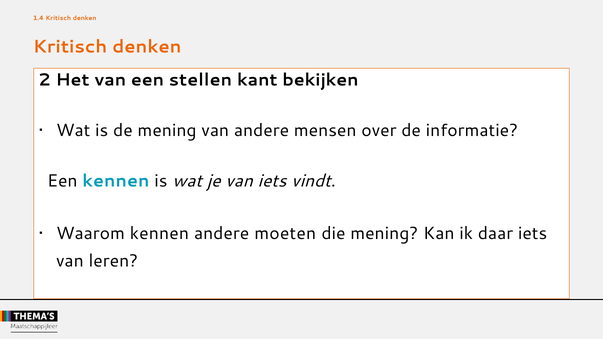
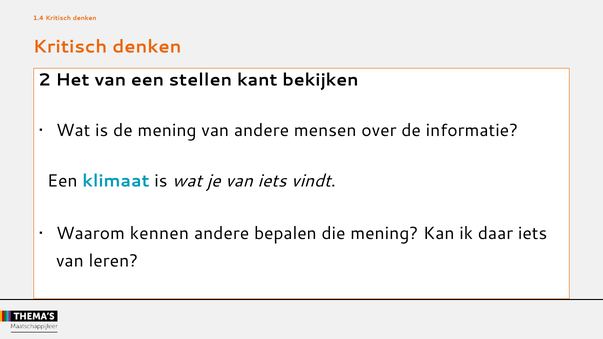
Een kennen: kennen -> klimaat
moeten: moeten -> bepalen
